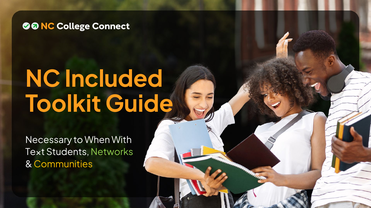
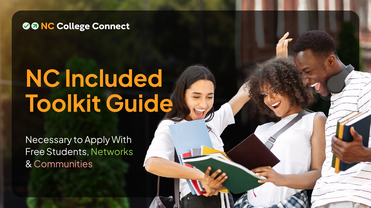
When: When -> Apply
Text: Text -> Free
Communities colour: yellow -> pink
